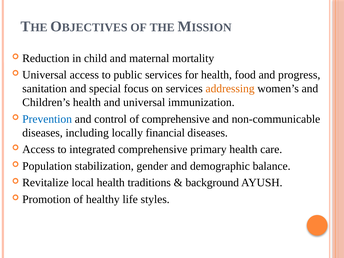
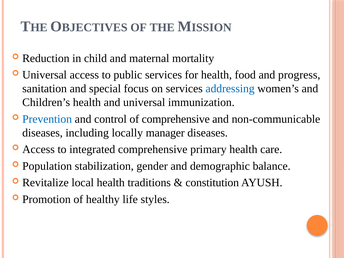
addressing colour: orange -> blue
financial: financial -> manager
background: background -> constitution
